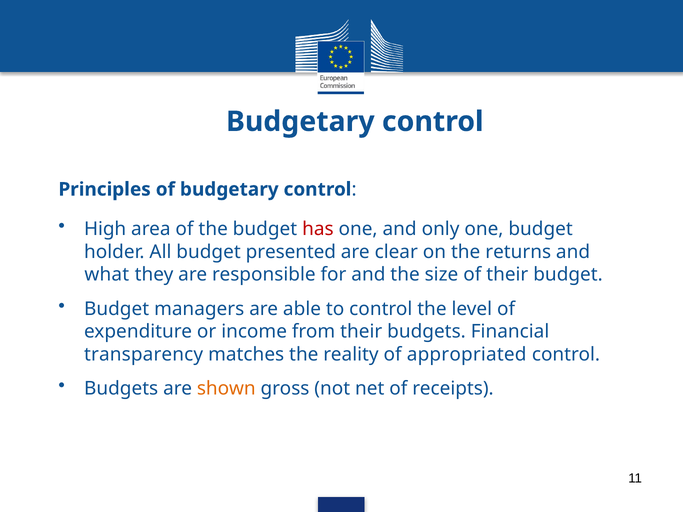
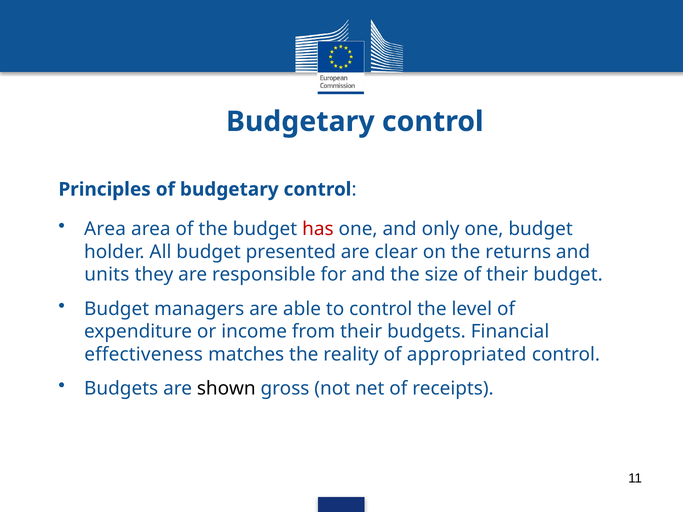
High at (105, 229): High -> Area
what: what -> units
transparency: transparency -> effectiveness
shown colour: orange -> black
